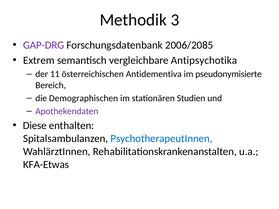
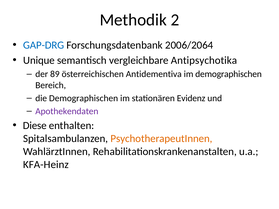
3: 3 -> 2
GAP-DRG colour: purple -> blue
2006/2085: 2006/2085 -> 2006/2064
Extrem: Extrem -> Unique
11: 11 -> 89
im pseudonymisierte: pseudonymisierte -> demographischen
Studien: Studien -> Evidenz
PsychotherapeutInnen colour: blue -> orange
KFA-Etwas: KFA-Etwas -> KFA-Heinz
